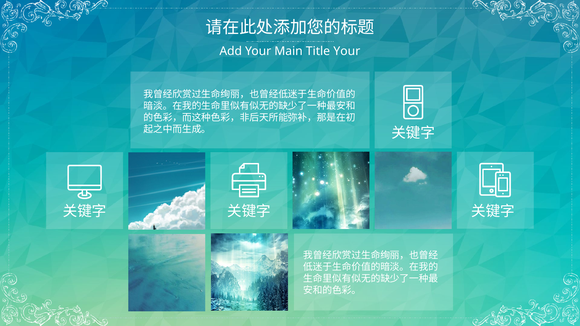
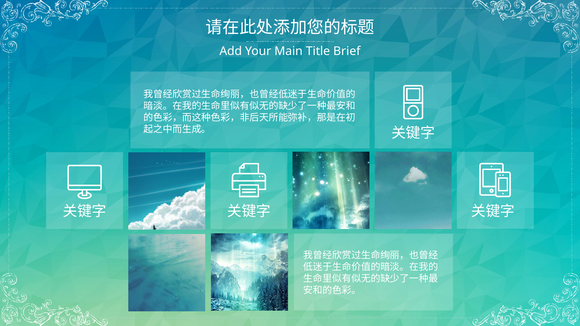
Title Your: Your -> Brief
